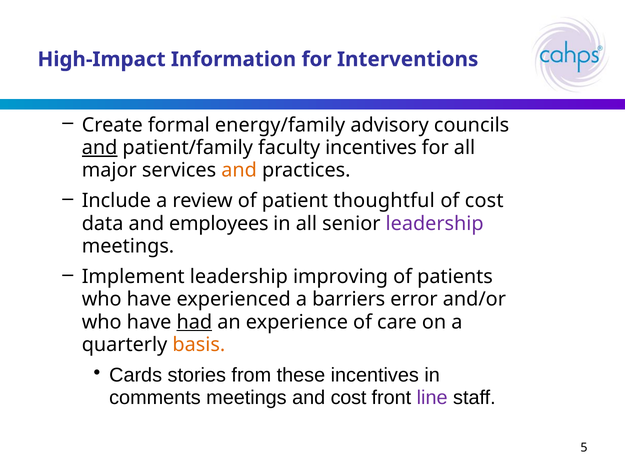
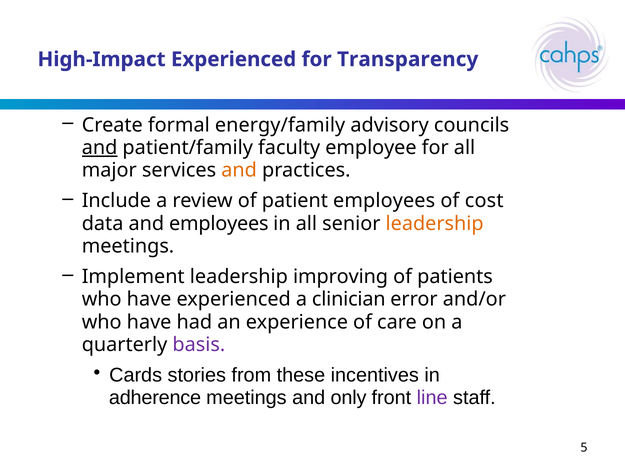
High-Impact Information: Information -> Experienced
Interventions: Interventions -> Transparency
faculty incentives: incentives -> employee
patient thoughtful: thoughtful -> employees
leadership at (435, 223) colour: purple -> orange
barriers: barriers -> clinician
had underline: present -> none
basis colour: orange -> purple
comments: comments -> adherence
and cost: cost -> only
